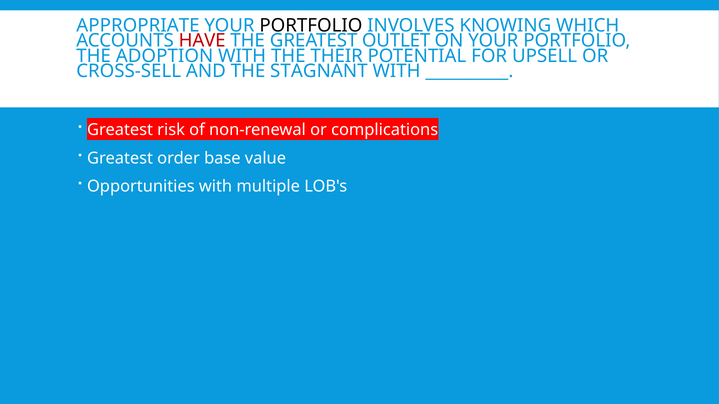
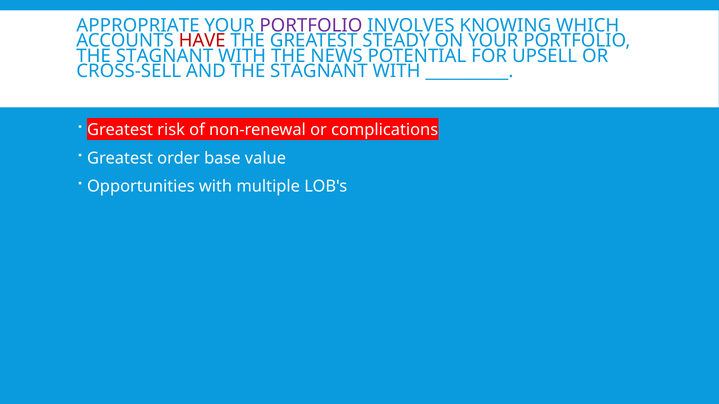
PORTFOLIO at (311, 26) colour: black -> purple
OUTLET: OUTLET -> STEADY
ADOPTION at (165, 56): ADOPTION -> STAGNANT
THEIR: THEIR -> NEWS
